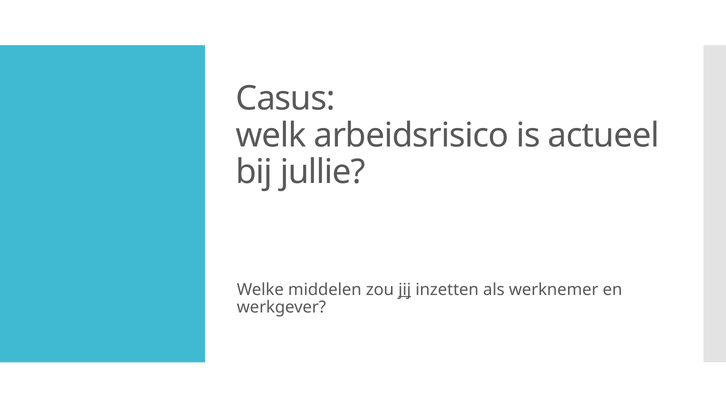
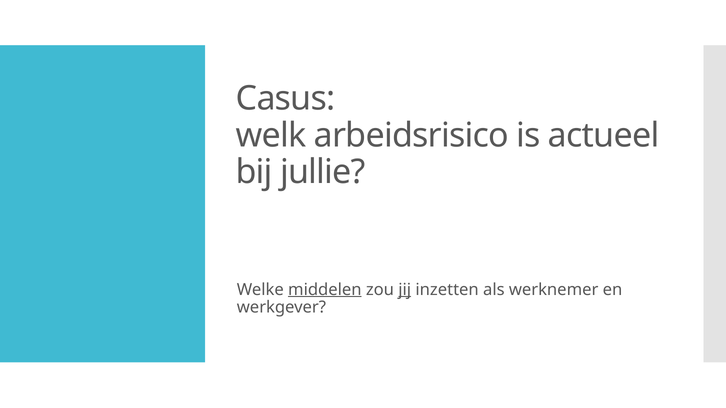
middelen underline: none -> present
